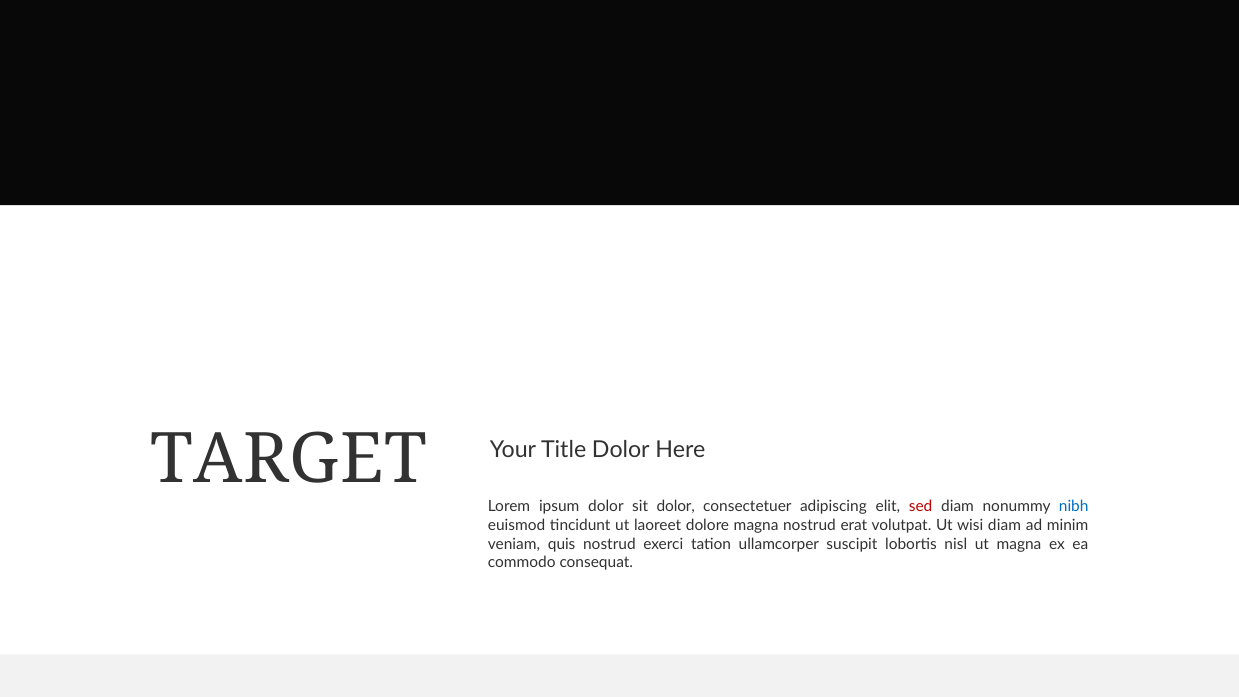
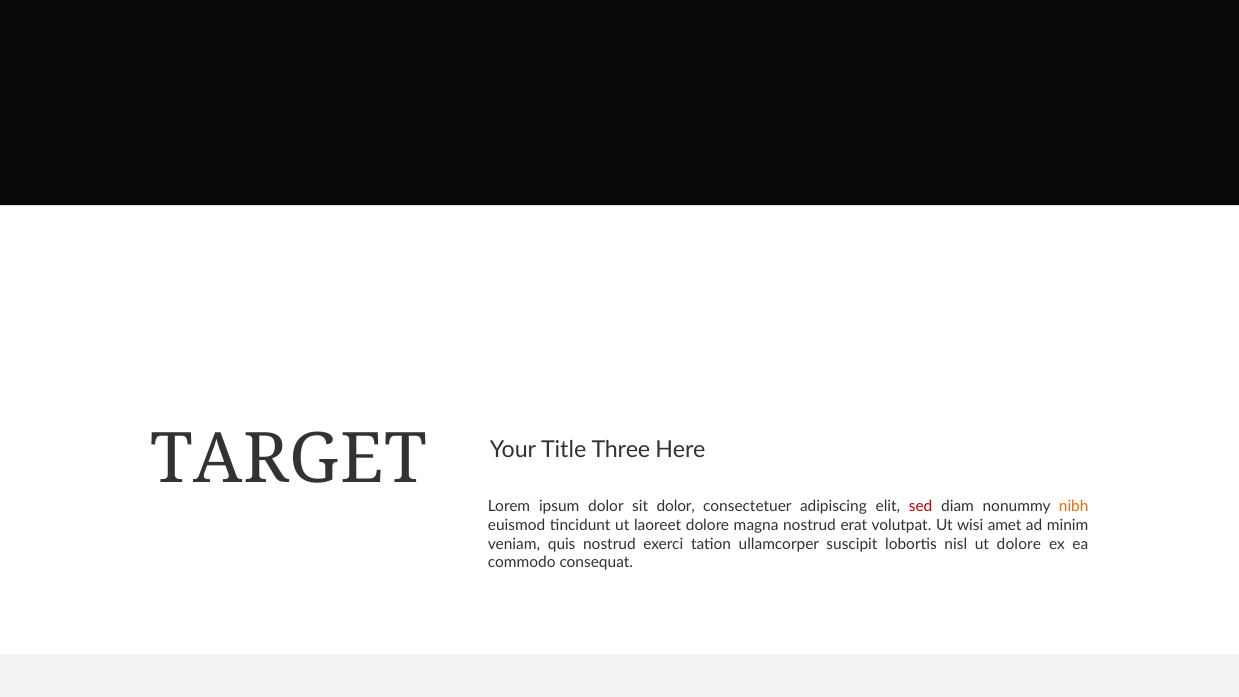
nibh colour: blue -> orange
Title Dolor: Dolor -> Three
wisi diam: diam -> amet
ut magna: magna -> dolore
